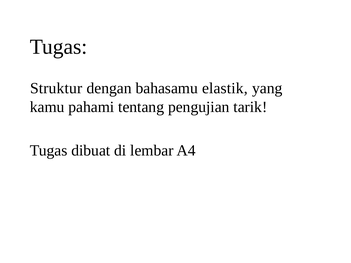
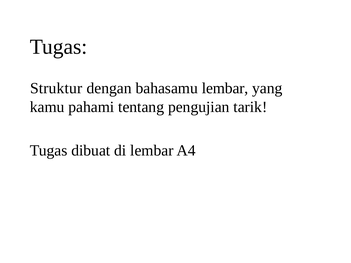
bahasamu elastik: elastik -> lembar
